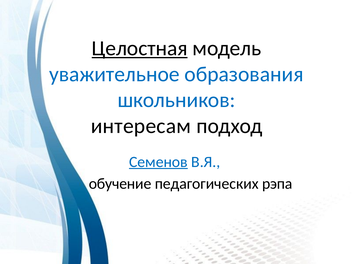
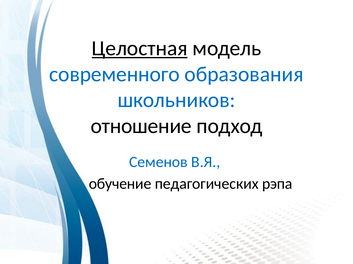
уважительное: уважительное -> современного
интересам: интересам -> отношение
Семенов underline: present -> none
